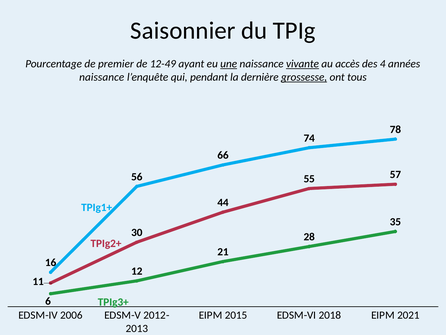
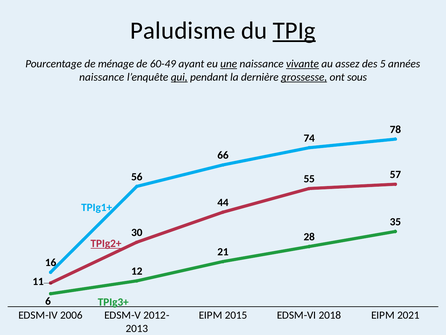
Saisonnier: Saisonnier -> Paludisme
TPIg underline: none -> present
premier: premier -> ménage
12-49: 12-49 -> 60-49
accès: accès -> assez
4: 4 -> 5
qui underline: none -> present
tous: tous -> sous
TPIg2+ underline: none -> present
